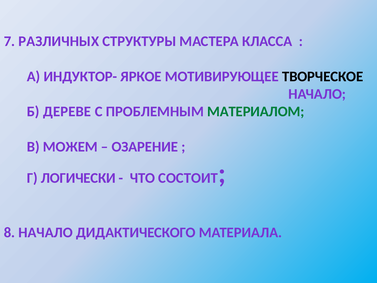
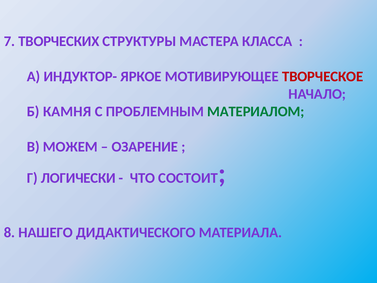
РАЗЛИЧНЫХ: РАЗЛИЧНЫХ -> ТВОРЧЕСКИХ
ТВОРЧЕСКОЕ colour: black -> red
ДЕРЕВЕ: ДЕРЕВЕ -> КАМНЯ
8 НАЧАЛО: НАЧАЛО -> НАШЕГО
